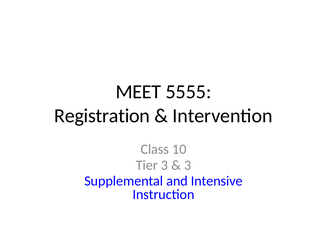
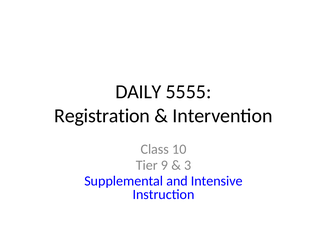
MEET: MEET -> DAILY
Tier 3: 3 -> 9
